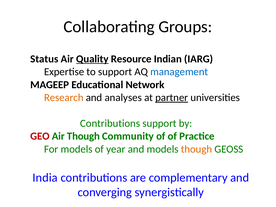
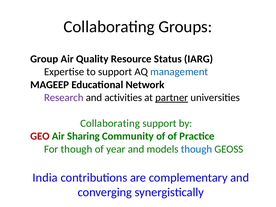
Status: Status -> Group
Quality underline: present -> none
Indian: Indian -> Status
Research colour: orange -> purple
analyses: analyses -> activities
Contributions at (110, 123): Contributions -> Collaborating
Air Though: Though -> Sharing
For models: models -> though
though at (197, 149) colour: orange -> blue
